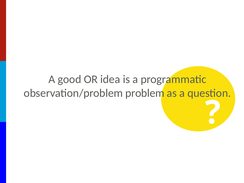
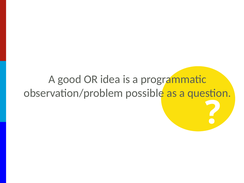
problem: problem -> possible
